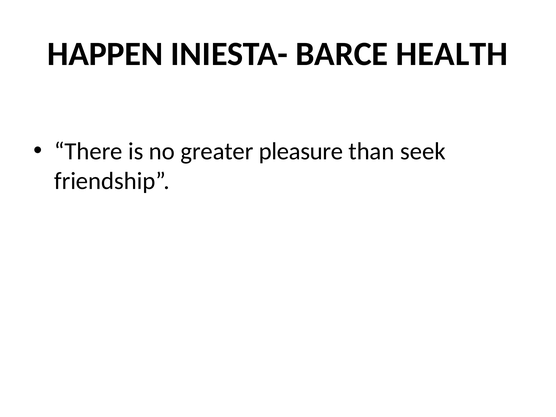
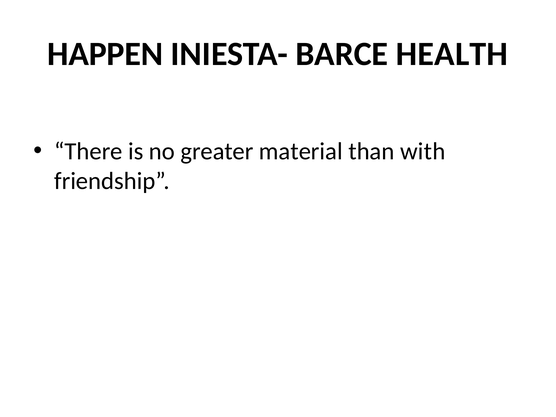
pleasure: pleasure -> material
seek: seek -> with
